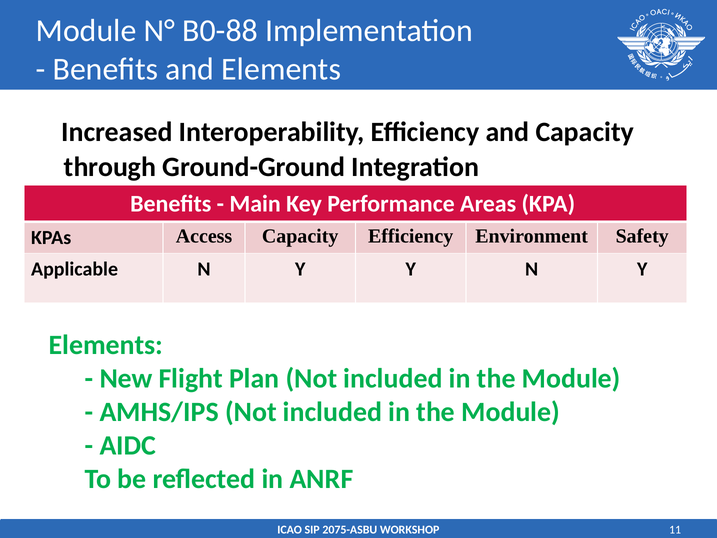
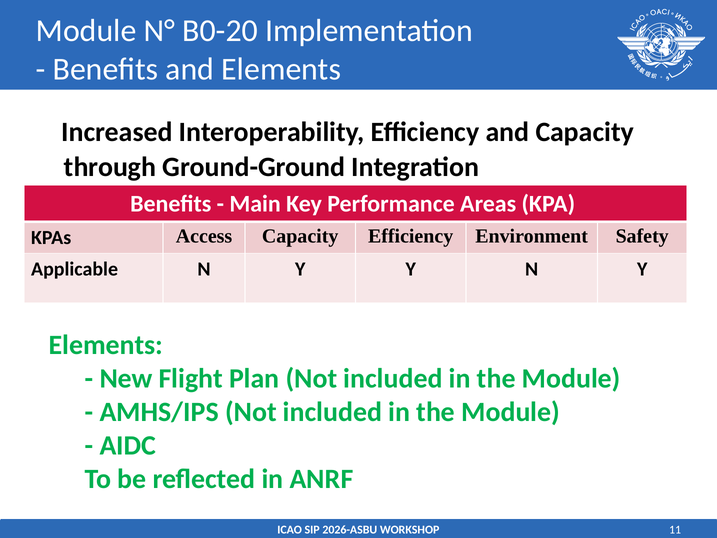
B0-88: B0-88 -> B0-20
2075-ASBU: 2075-ASBU -> 2026-ASBU
